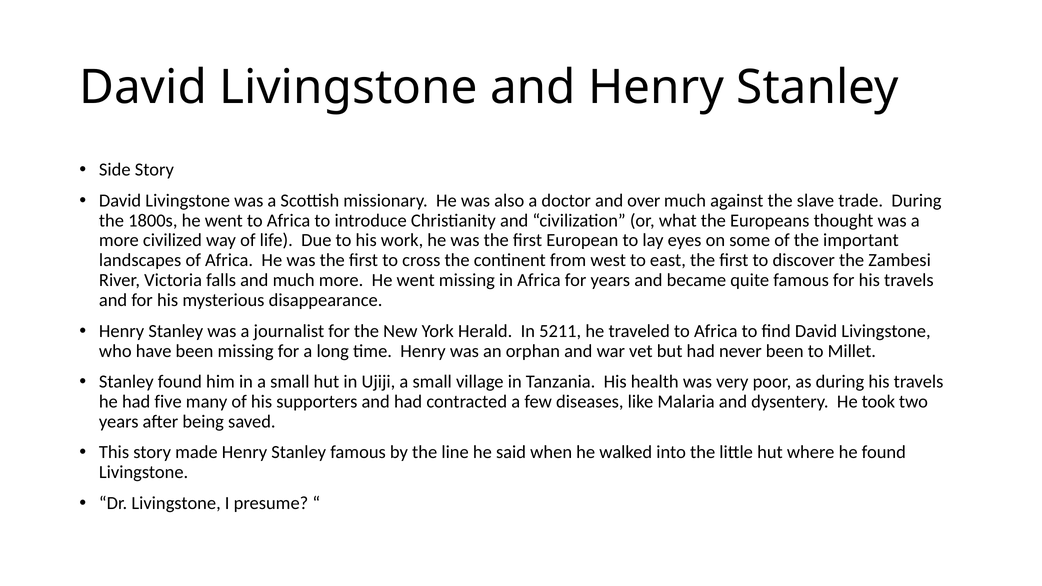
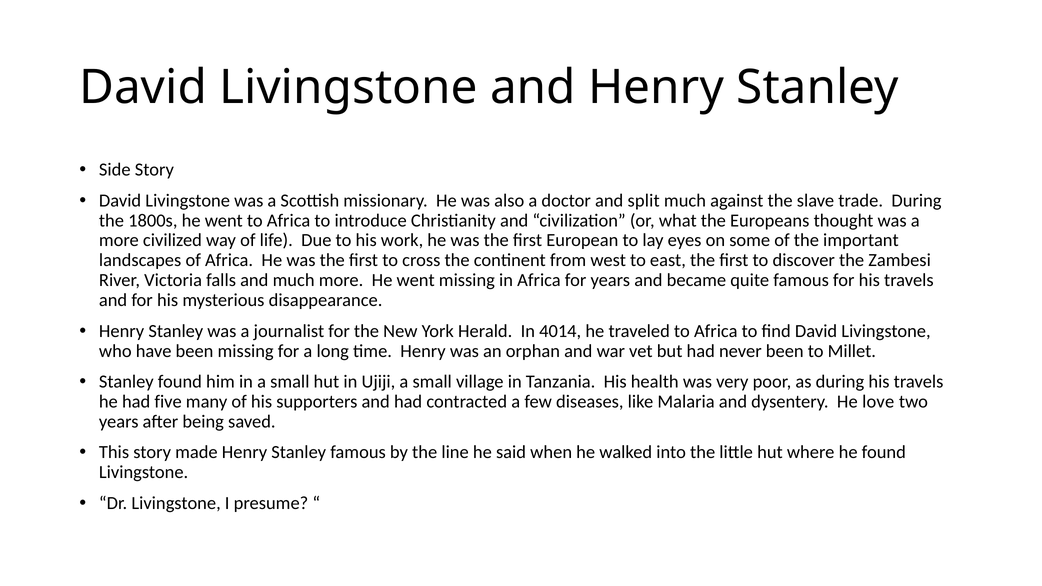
over: over -> split
5211: 5211 -> 4014
took: took -> love
